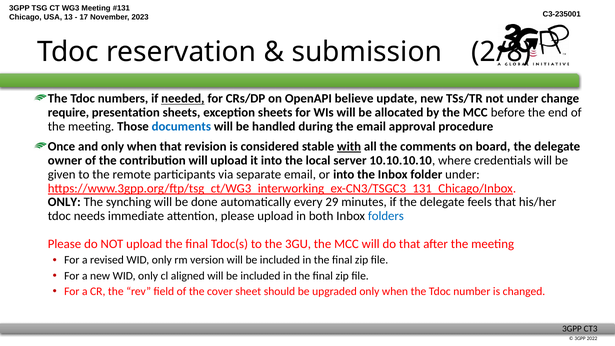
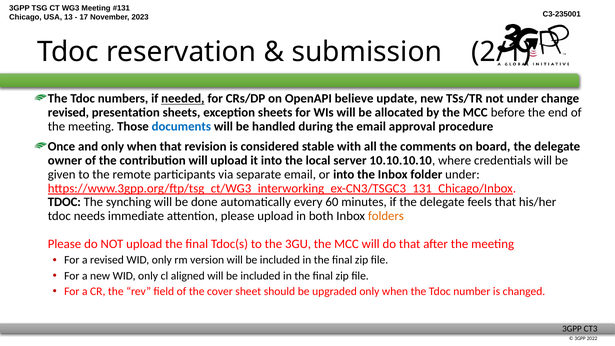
2/8: 2/8 -> 2/1
require at (68, 112): require -> revised
with underline: present -> none
ONLY at (64, 202): ONLY -> TDOC
29: 29 -> 60
folders colour: blue -> orange
